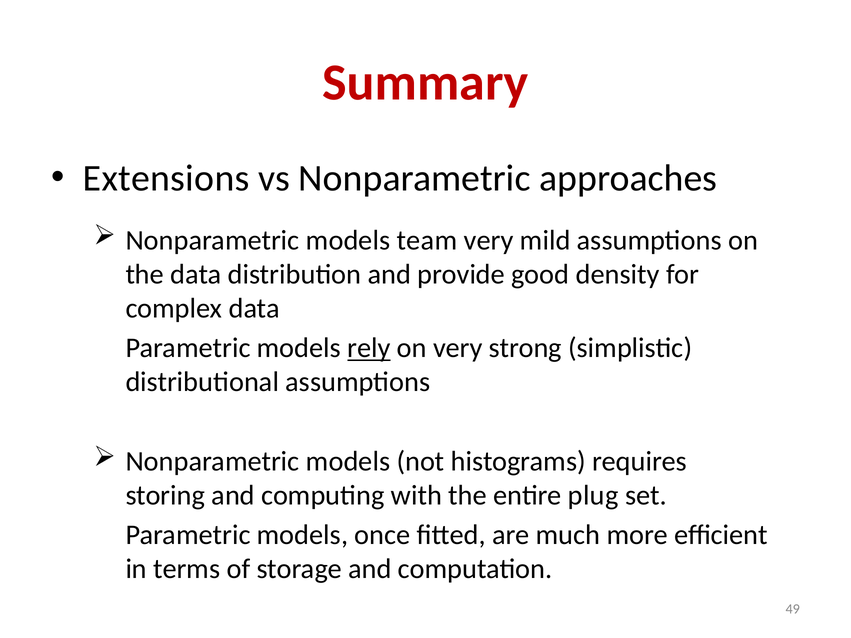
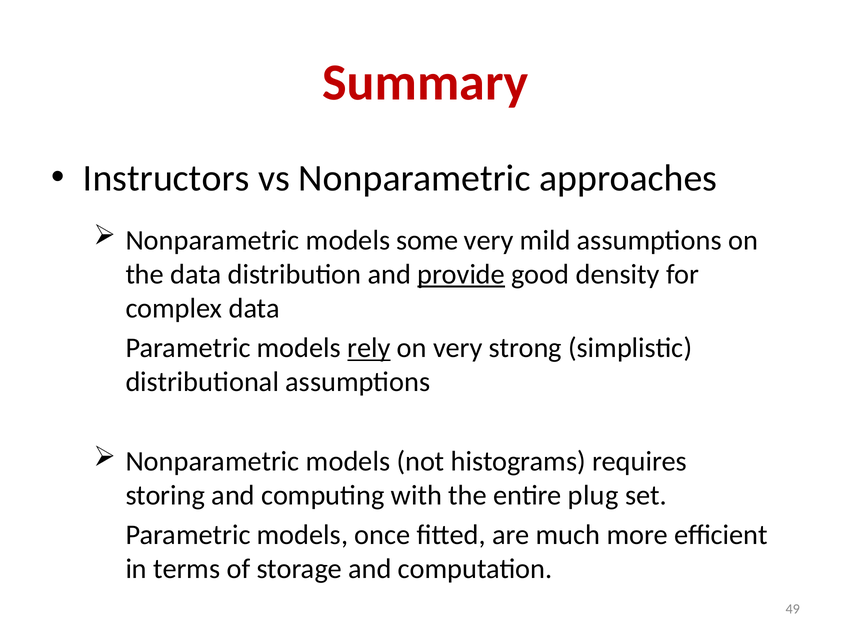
Extensions: Extensions -> Instructors
team: team -> some
provide underline: none -> present
